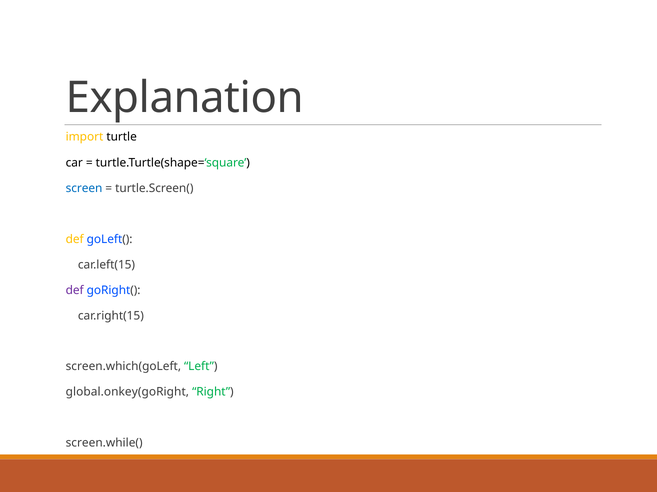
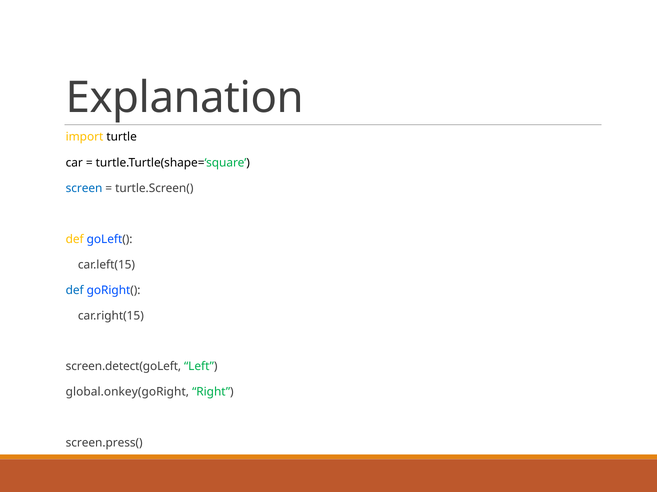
def at (75, 291) colour: purple -> blue
screen.which(goLeft: screen.which(goLeft -> screen.detect(goLeft
screen.while(: screen.while( -> screen.press(
